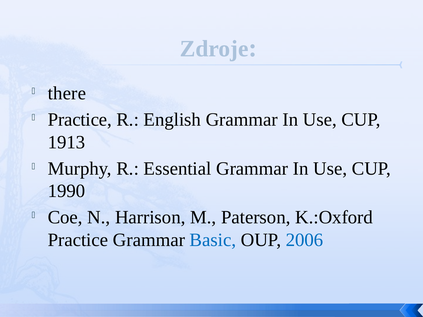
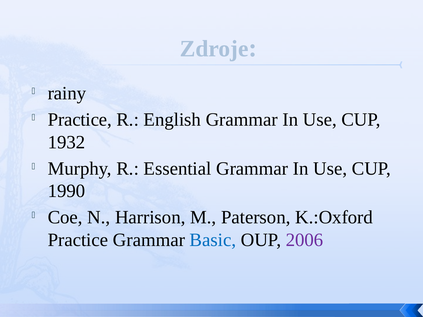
there: there -> rainy
1913: 1913 -> 1932
2006 colour: blue -> purple
